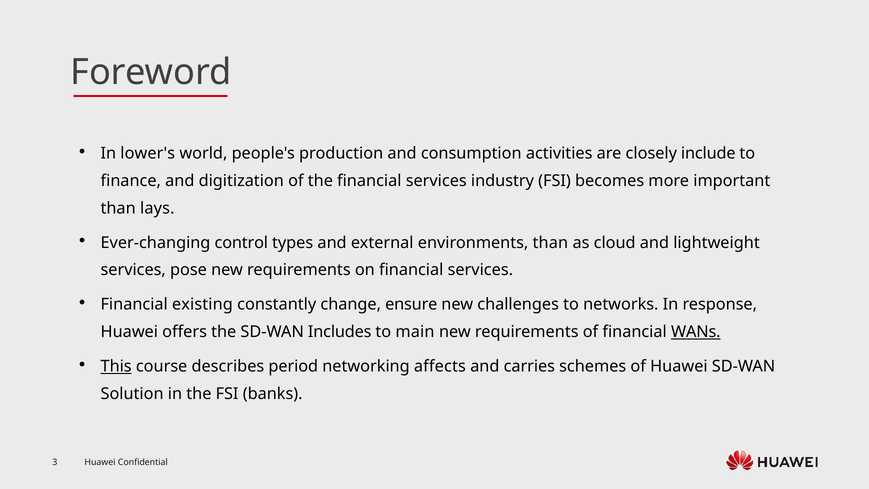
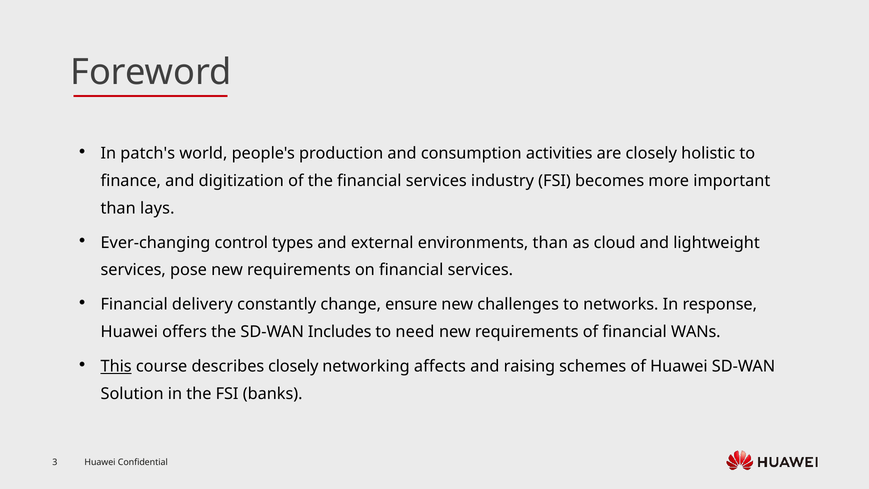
lower's: lower's -> patch's
include: include -> holistic
existing: existing -> delivery
main: main -> need
WANs underline: present -> none
describes period: period -> closely
carries: carries -> raising
